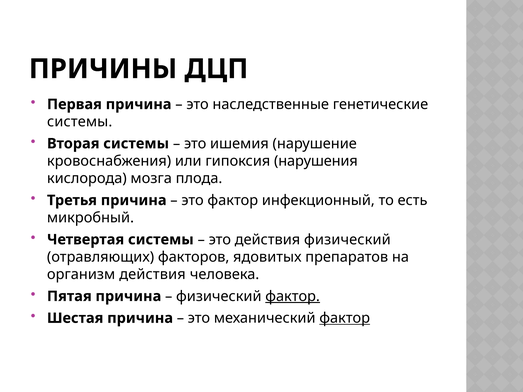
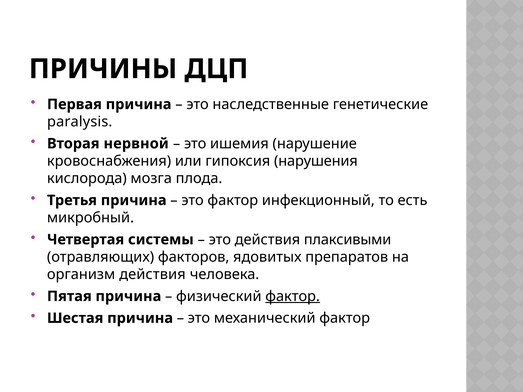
системы at (80, 122): системы -> paralysis
Вторая системы: системы -> нервной
действия физический: физический -> плаксивыми
фактор at (345, 318) underline: present -> none
